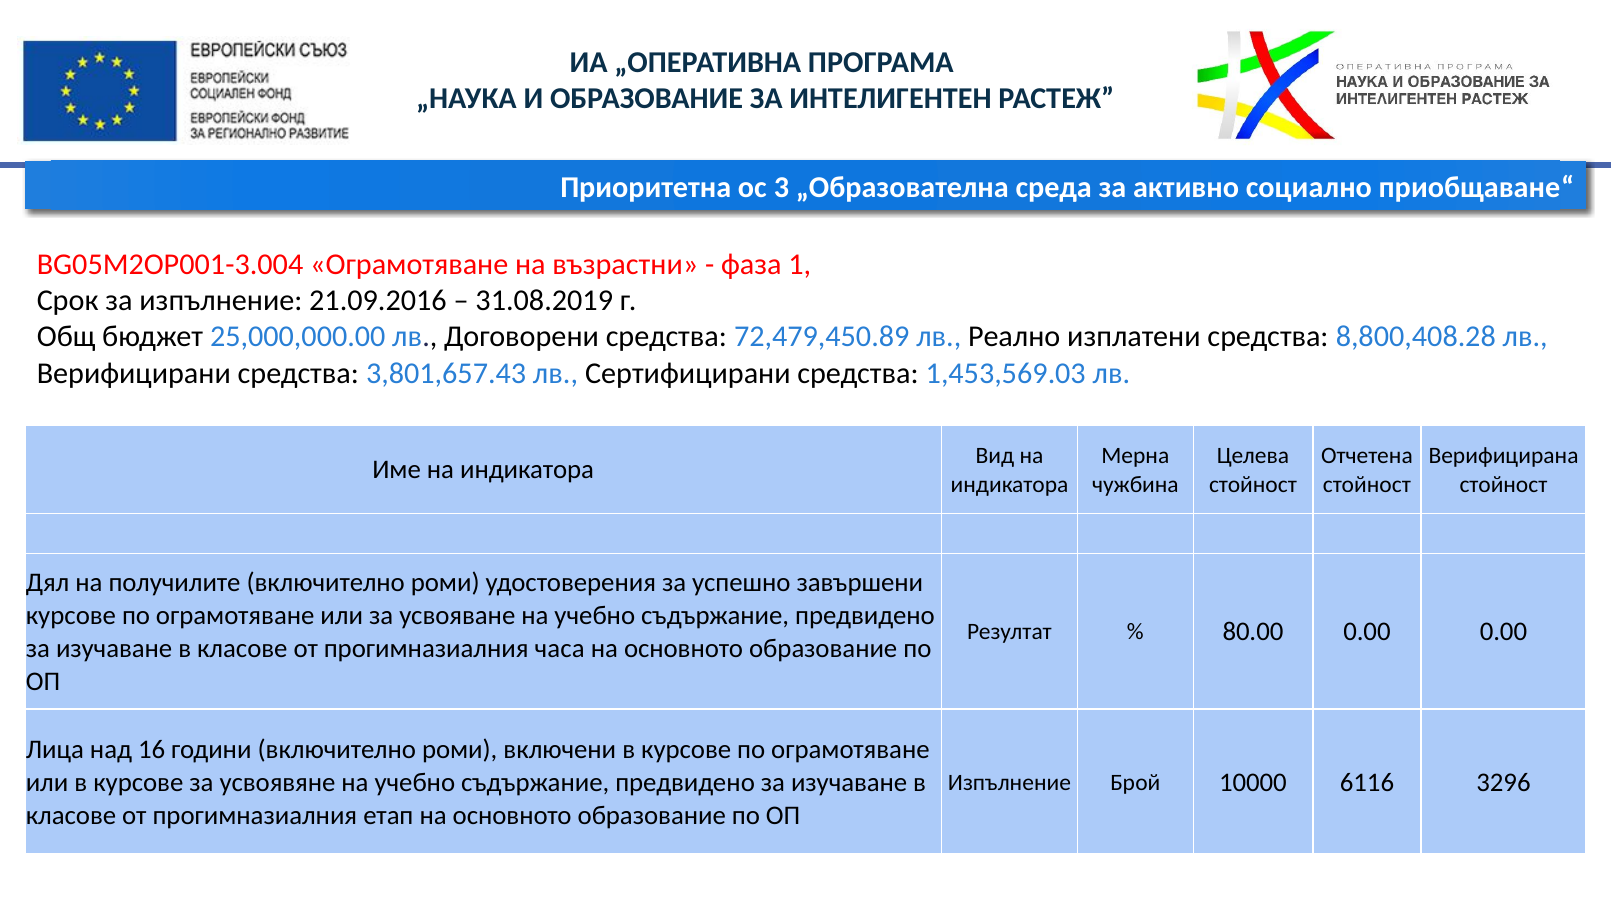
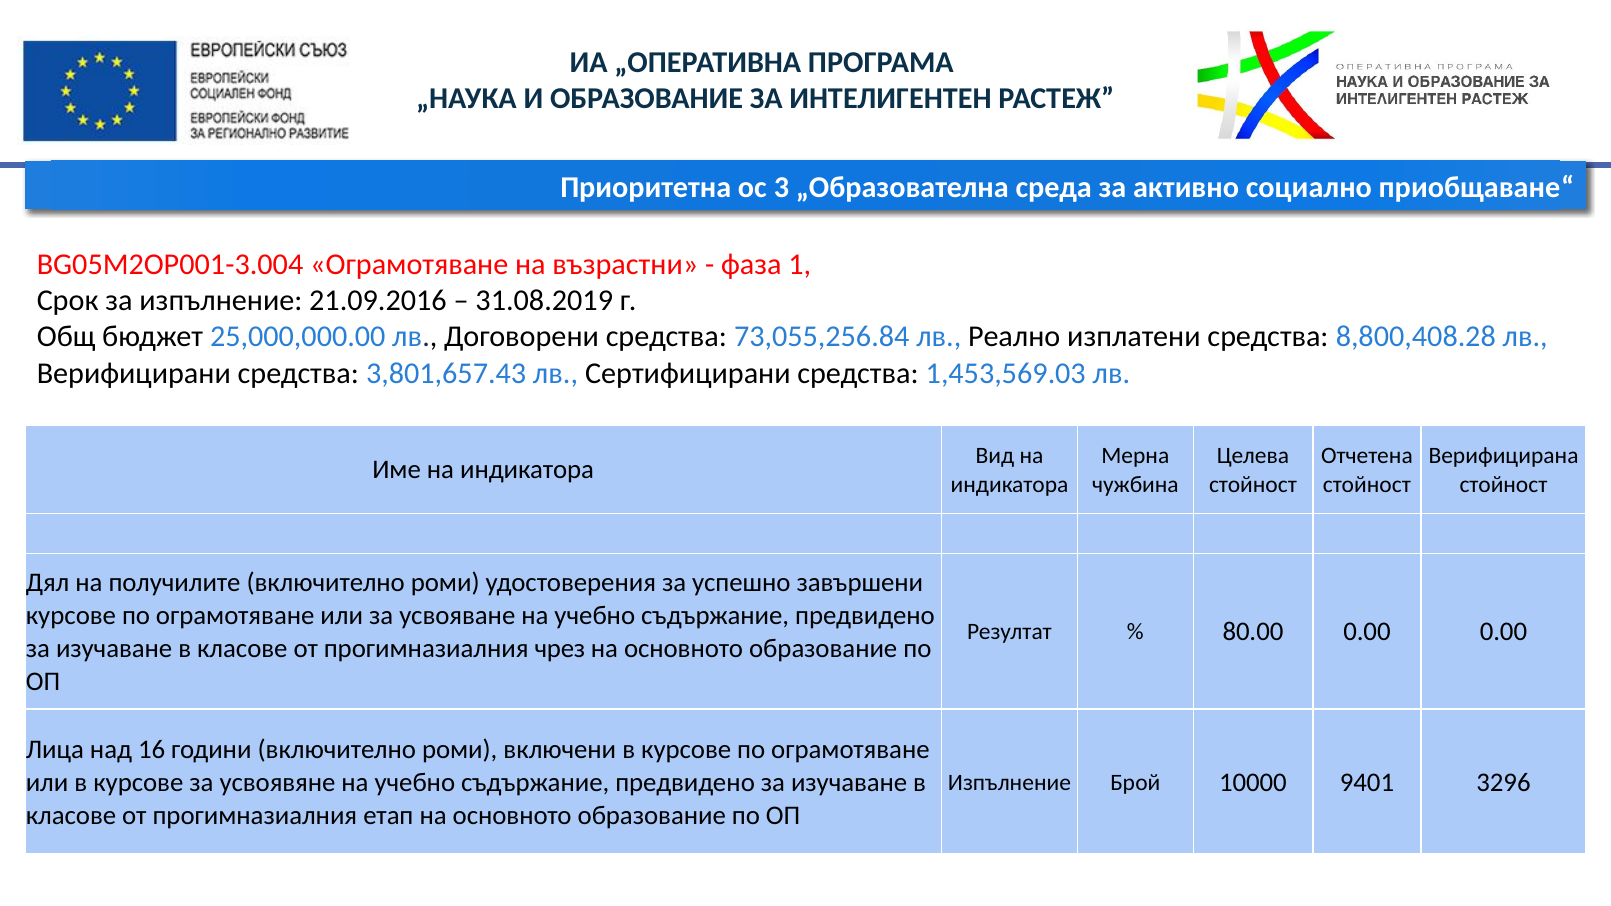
72,479,450.89: 72,479,450.89 -> 73,055,256.84
часа: часа -> чрез
6116: 6116 -> 9401
